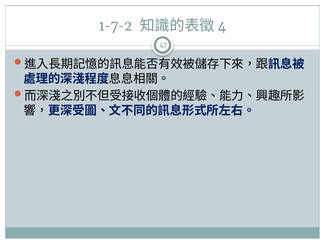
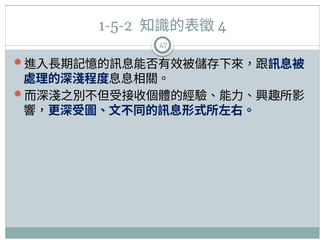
1-7-2: 1-7-2 -> 1-5-2
